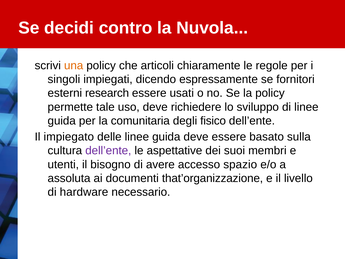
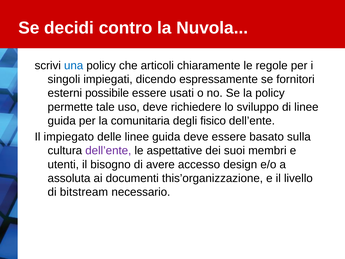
una colour: orange -> blue
research: research -> possibile
spazio: spazio -> design
that’organizzazione: that’organizzazione -> this’organizzazione
hardware: hardware -> bitstream
